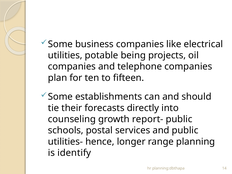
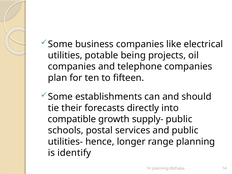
counseling: counseling -> compatible
report-: report- -> supply-
